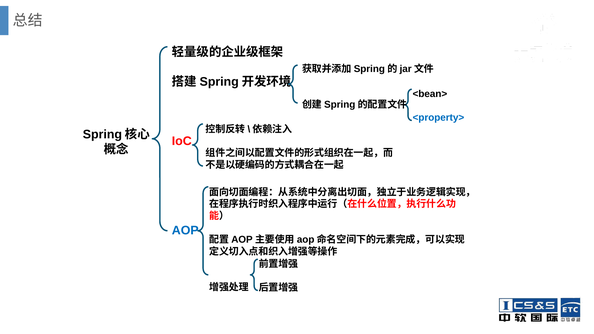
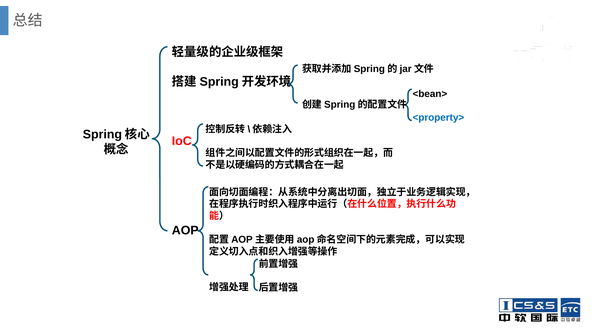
AOP colour: blue -> black
